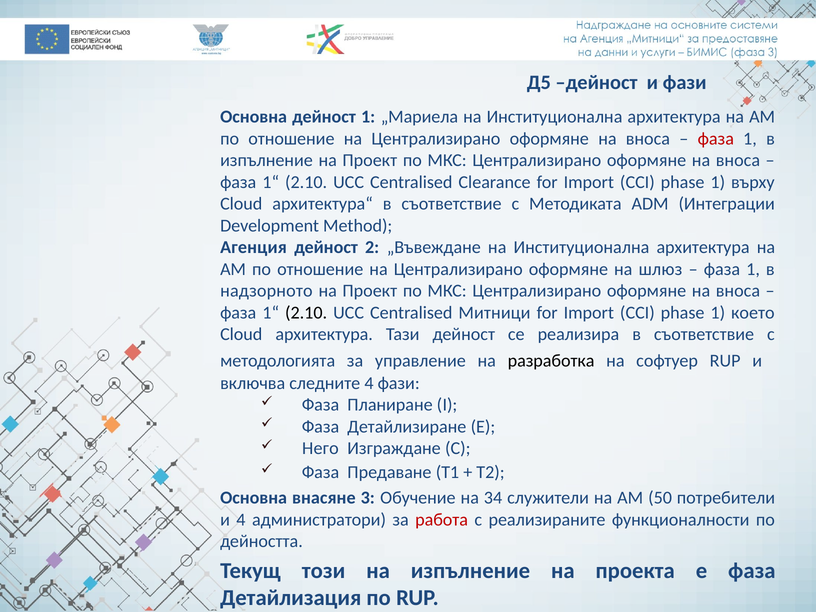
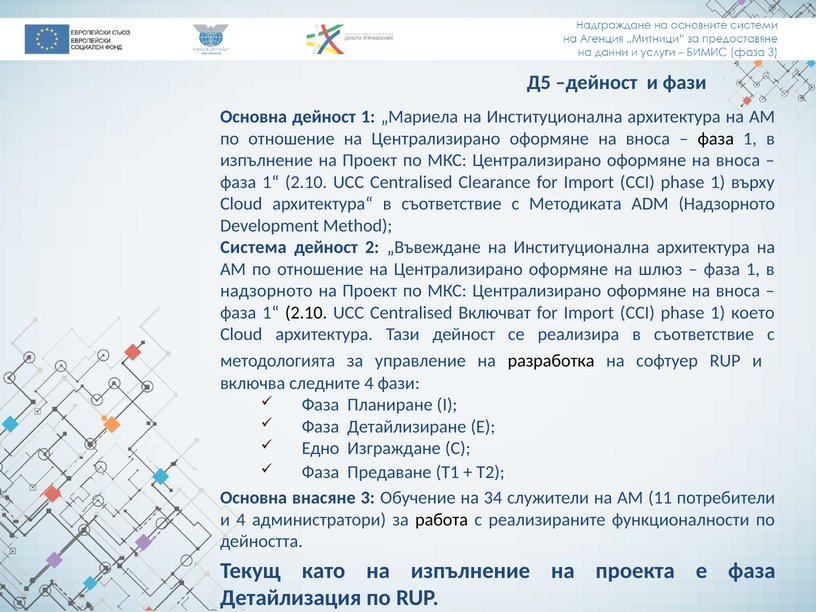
фаза at (716, 139) colour: red -> black
ADM Интеграции: Интеграции -> Надзорното
Агенция: Агенция -> Система
Митници: Митници -> Включват
Него: Него -> Едно
50: 50 -> 11
работа colour: red -> black
този: този -> като
